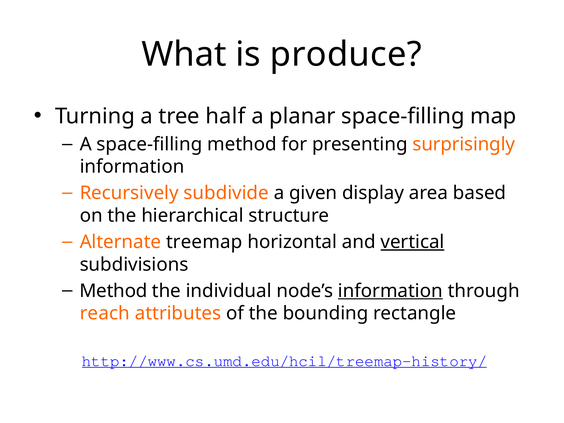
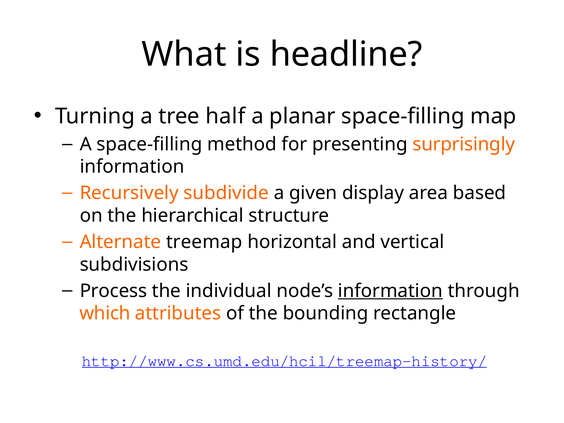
produce: produce -> headline
vertical underline: present -> none
Method at (113, 291): Method -> Process
reach: reach -> which
